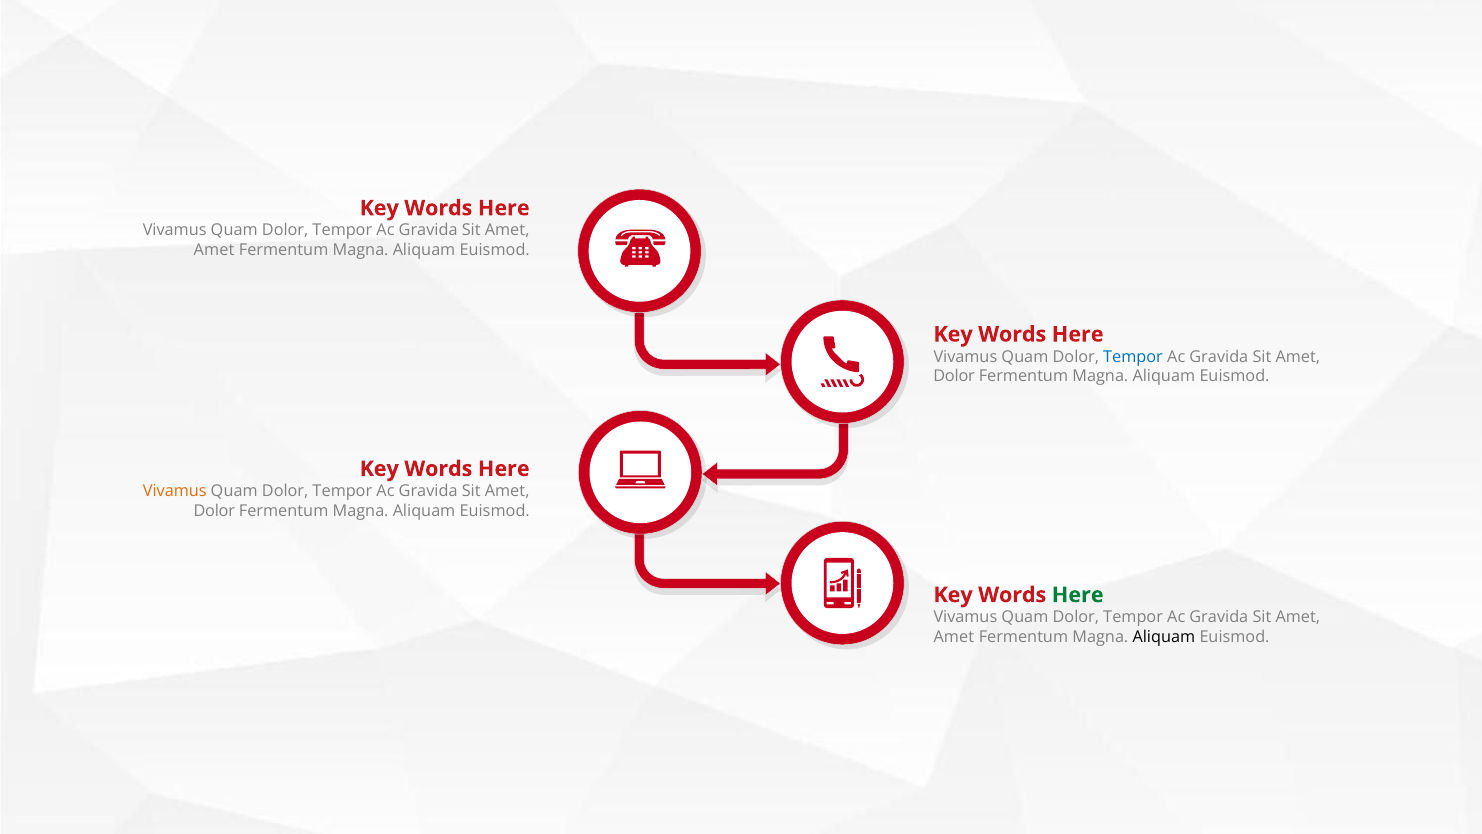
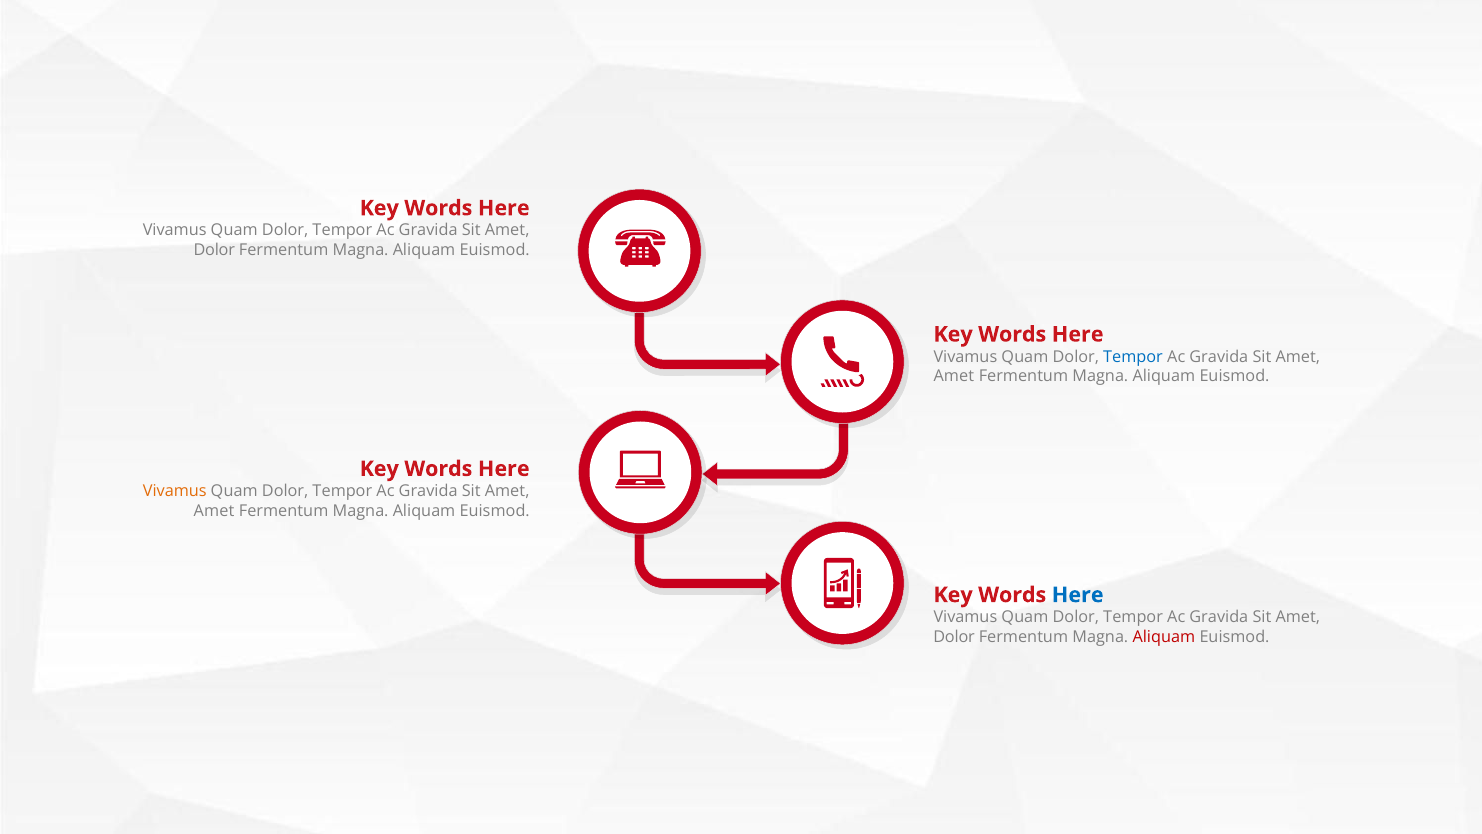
Amet at (214, 250): Amet -> Dolor
Dolor at (954, 376): Dolor -> Amet
Dolor at (214, 511): Dolor -> Amet
Here at (1078, 595) colour: green -> blue
Amet at (954, 637): Amet -> Dolor
Aliquam at (1164, 637) colour: black -> red
